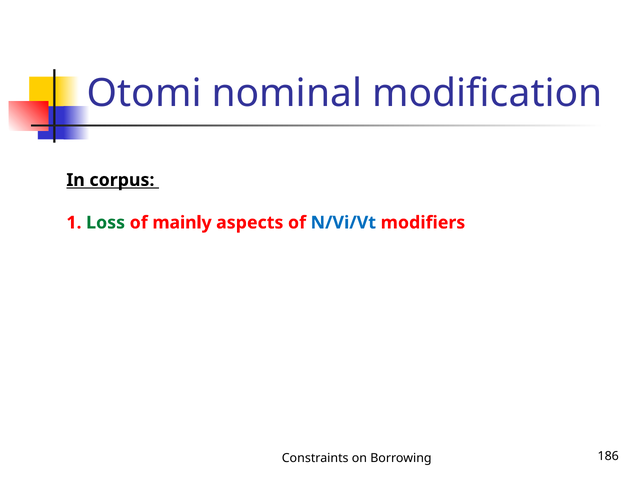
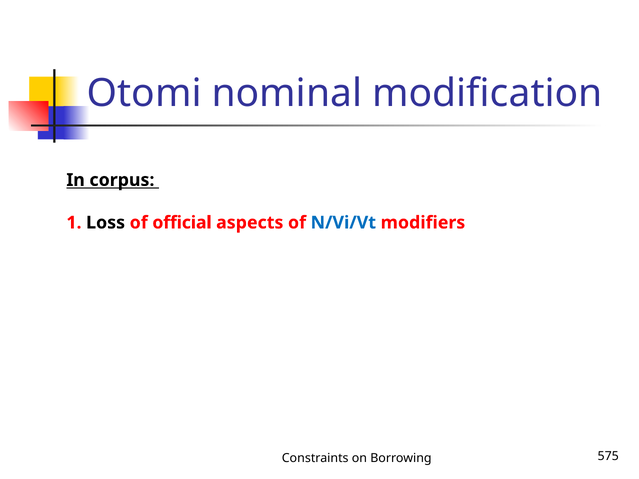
Loss colour: green -> black
mainly: mainly -> official
186: 186 -> 575
